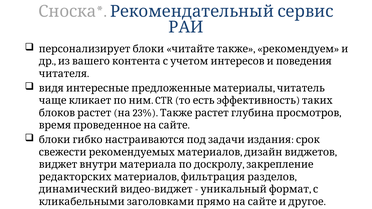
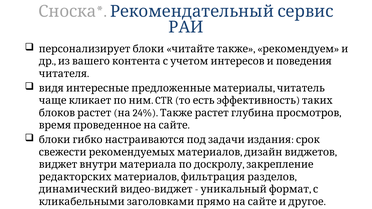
23%: 23% -> 24%
